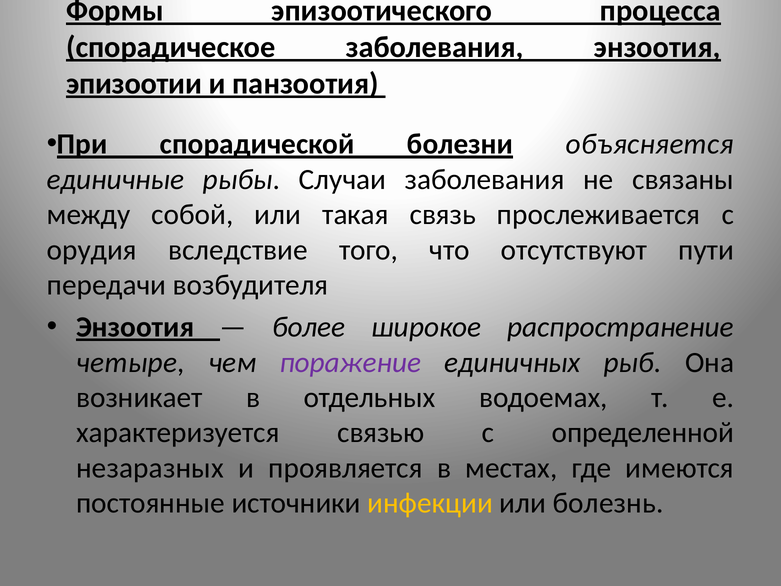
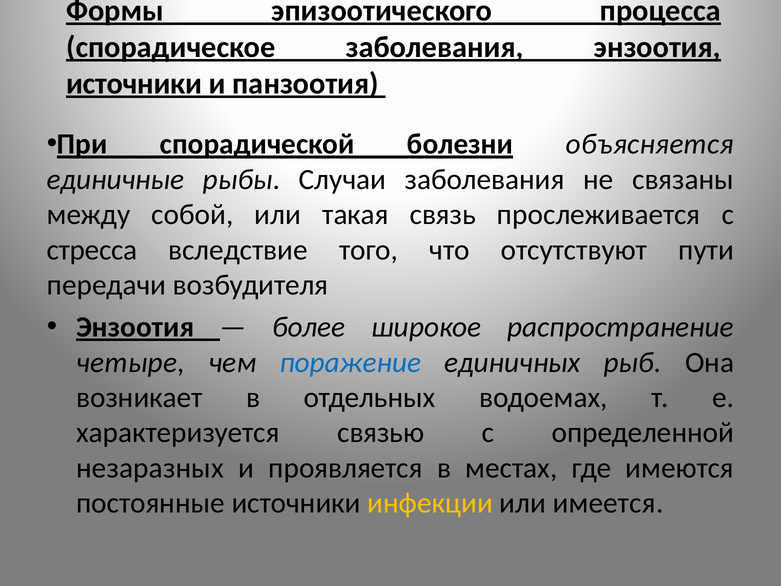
эпизоотии at (134, 84): эпизоотии -> источники
орудия: орудия -> стресса
поражение colour: purple -> blue
болезнь: болезнь -> имеется
